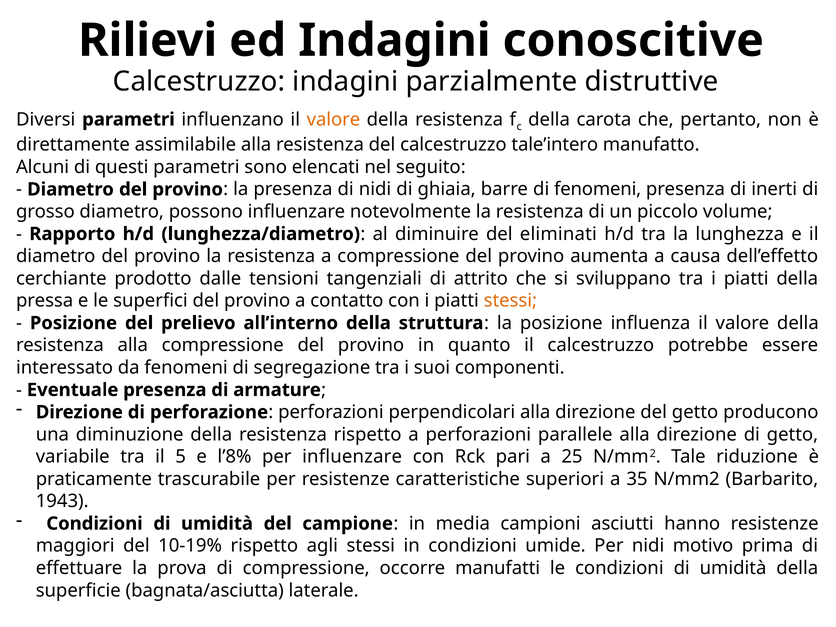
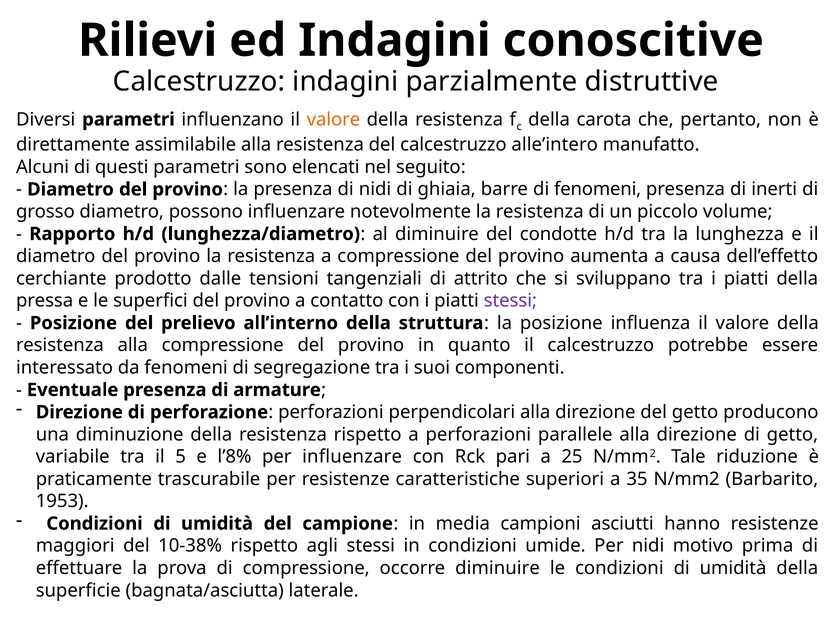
tale’intero: tale’intero -> alle’intero
eliminati: eliminati -> condotte
stessi at (510, 301) colour: orange -> purple
1943: 1943 -> 1953
10-19%: 10-19% -> 10-38%
occorre manufatti: manufatti -> diminuire
